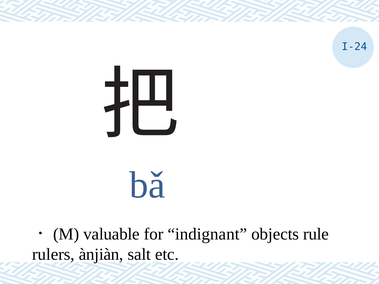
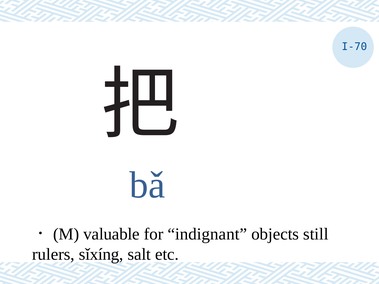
I-24: I-24 -> I-70
rule: rule -> still
ànjiàn: ànjiàn -> sǐxíng
